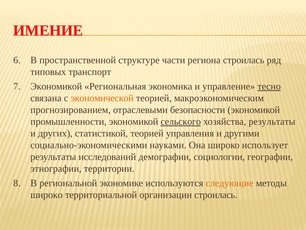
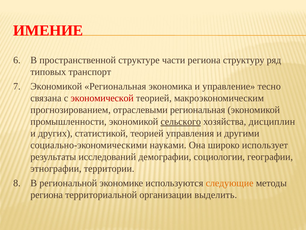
региона строилась: строилась -> структуру
тесно underline: present -> none
экономической colour: orange -> red
отраслевыми безопасности: безопасности -> региональная
хозяйства результаты: результаты -> дисциплин
широко at (47, 194): широко -> региона
организации строилась: строилась -> выделить
